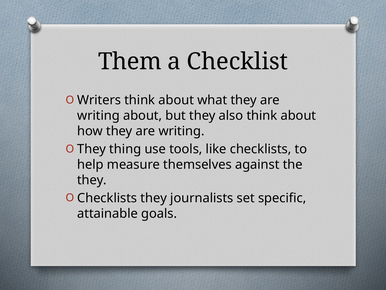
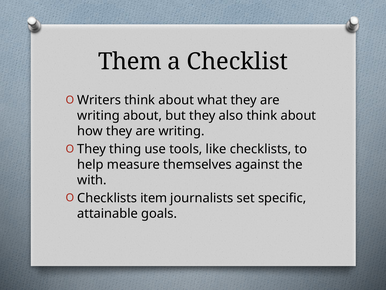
they at (92, 180): they -> with
Checklists they: they -> item
